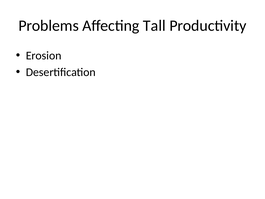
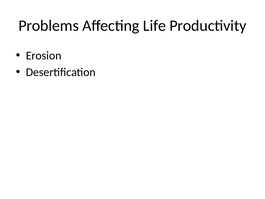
Tall: Tall -> Life
